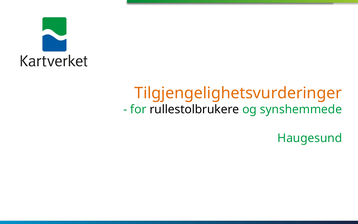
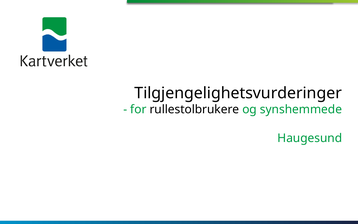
Tilgjengelighetsvurderinger colour: orange -> black
